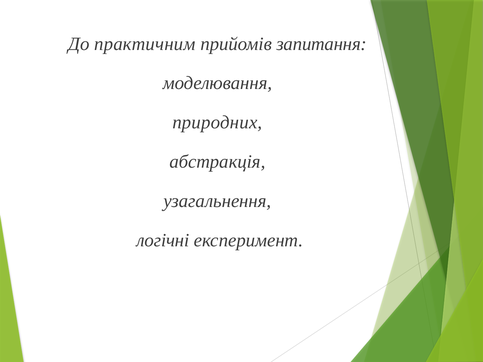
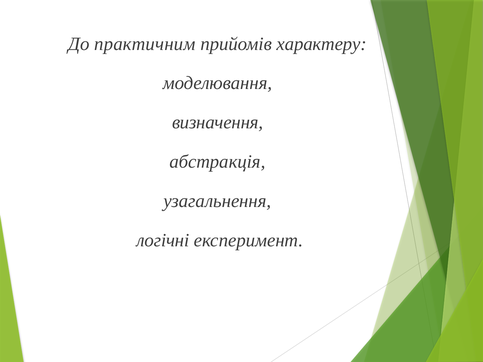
запитання: запитання -> характеру
природних: природних -> визначення
